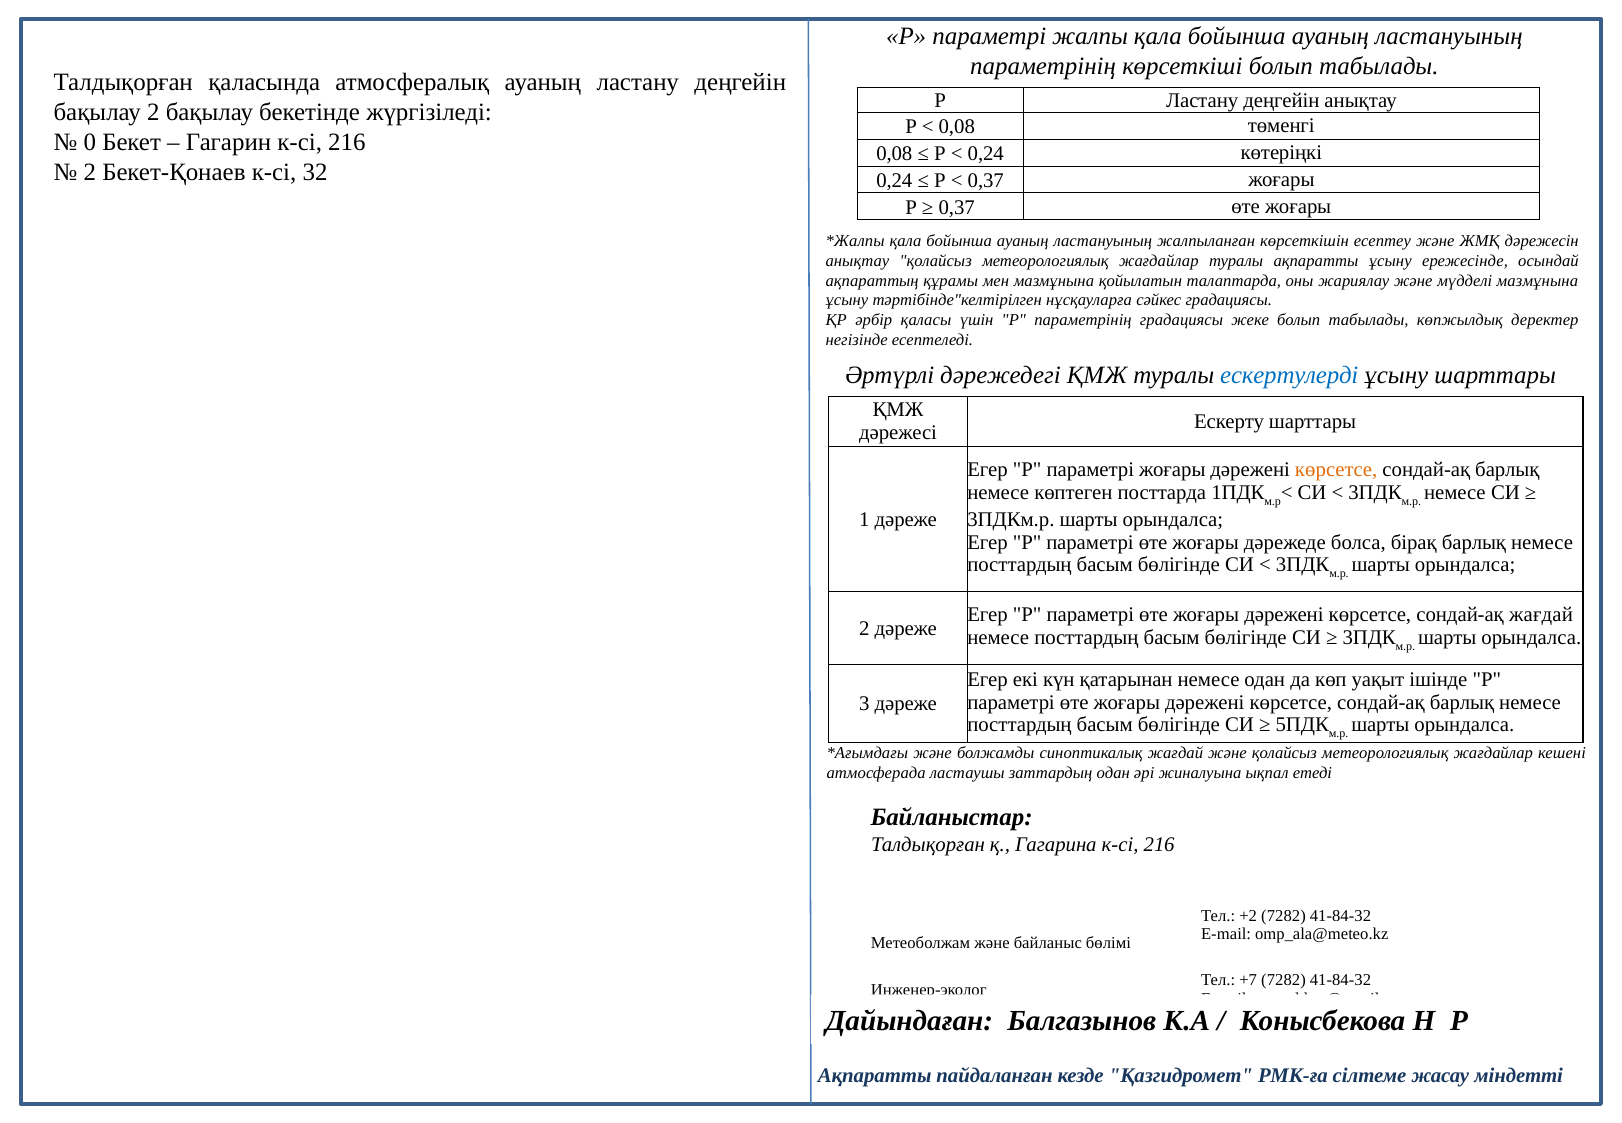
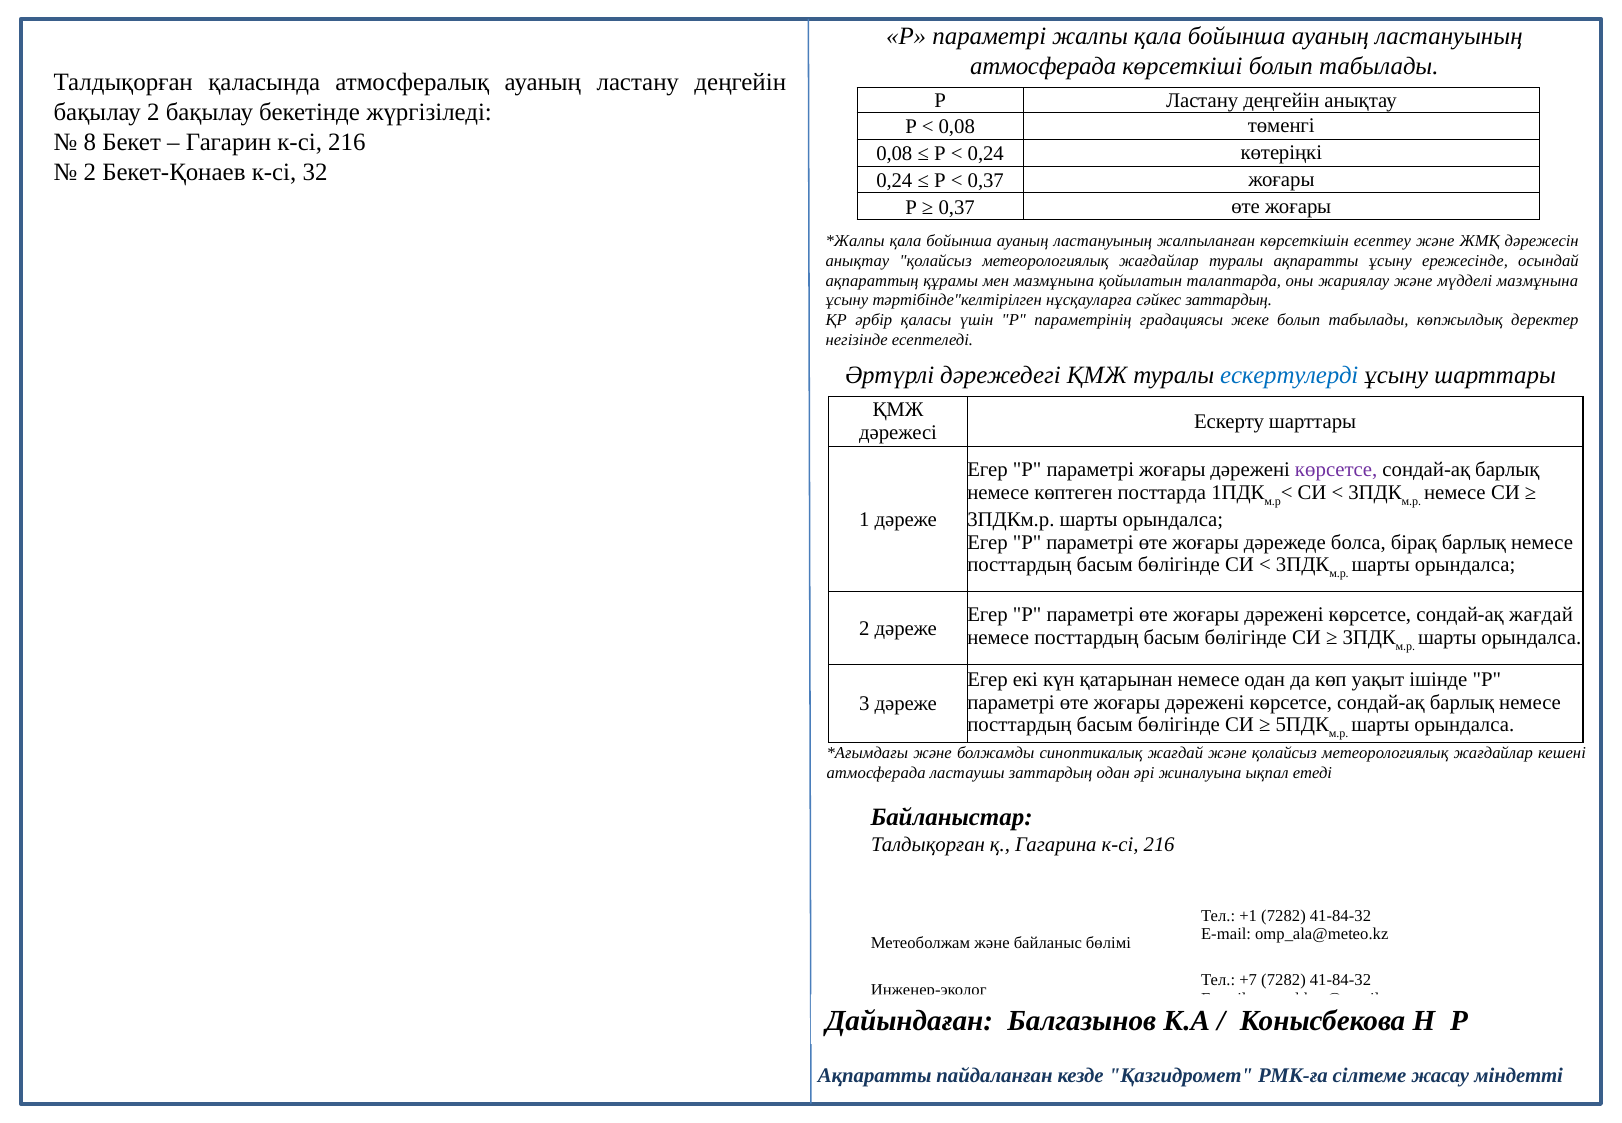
параметрінің at (1043, 67): параметрінің -> атмосферада
0: 0 -> 8
сәйкес градациясы: градациясы -> заттардың
көрсетсе at (1336, 470) colour: orange -> purple
+2: +2 -> +1
